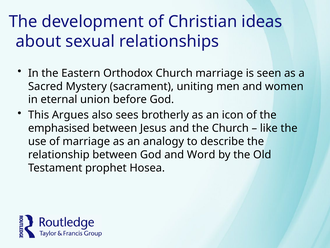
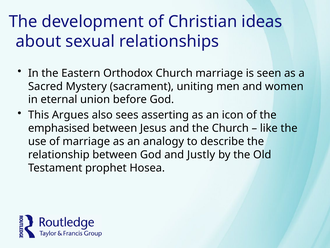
brotherly: brotherly -> asserting
Word: Word -> Justly
